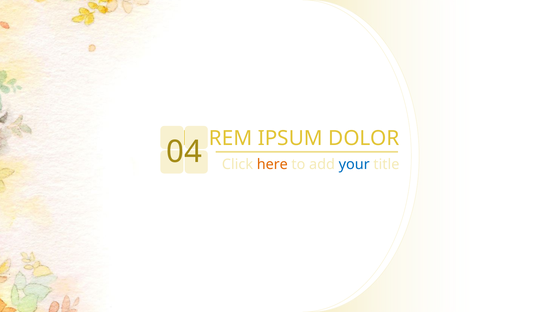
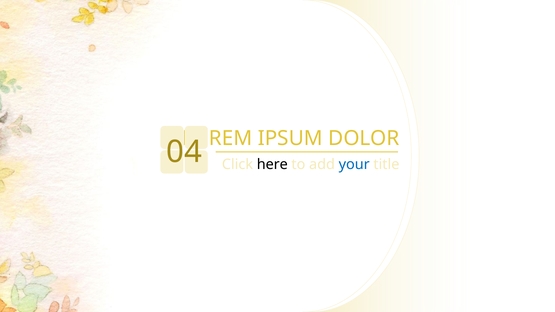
here colour: orange -> black
